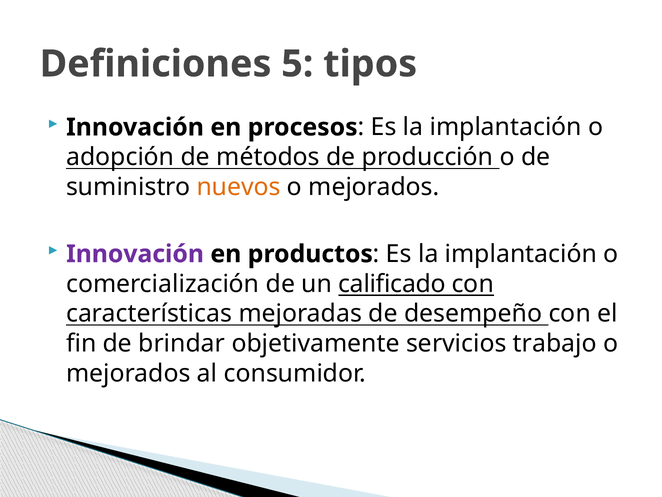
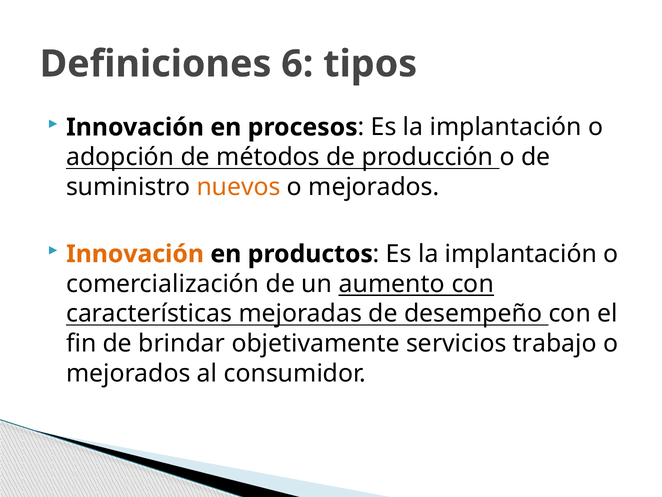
5: 5 -> 6
Innovación at (135, 254) colour: purple -> orange
calificado: calificado -> aumento
